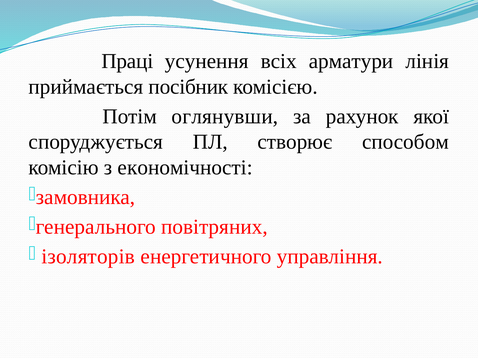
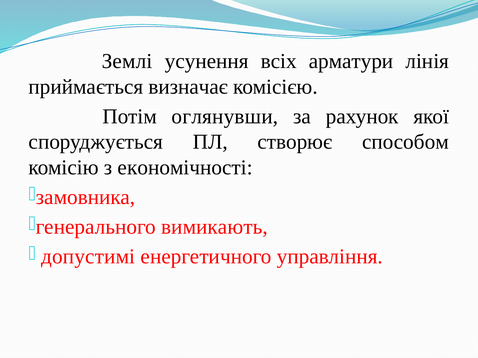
Праці: Праці -> Землі
посібник: посібник -> визначає
повітряних: повітряних -> вимикають
ізоляторів: ізоляторів -> допустимі
